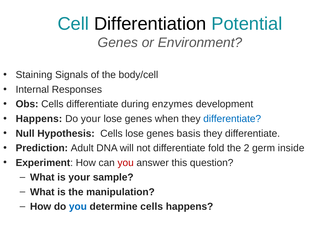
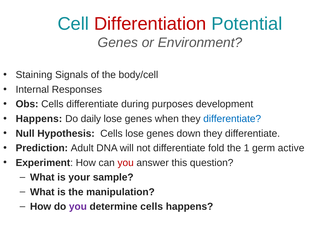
Differentiation colour: black -> red
enzymes: enzymes -> purposes
Do your: your -> daily
basis: basis -> down
2: 2 -> 1
inside: inside -> active
you at (78, 206) colour: blue -> purple
